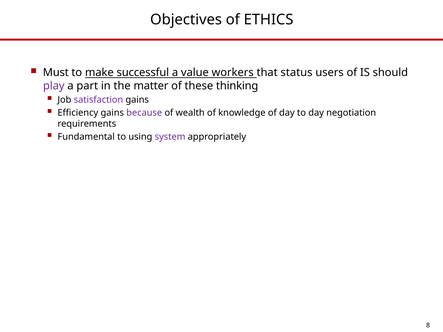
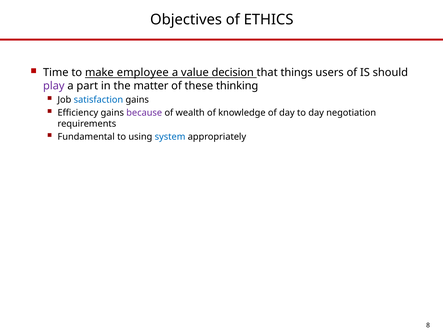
Must: Must -> Time
successful: successful -> employee
workers: workers -> decision
status: status -> things
satisfaction colour: purple -> blue
system colour: purple -> blue
